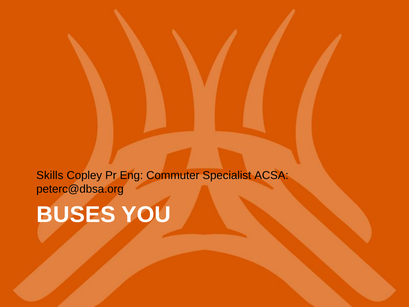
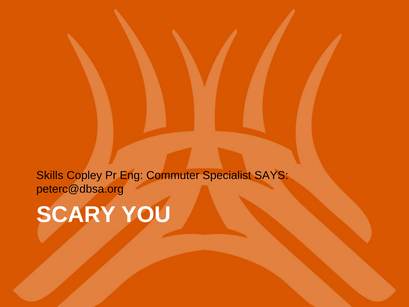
ACSA: ACSA -> SAYS
BUSES: BUSES -> SCARY
